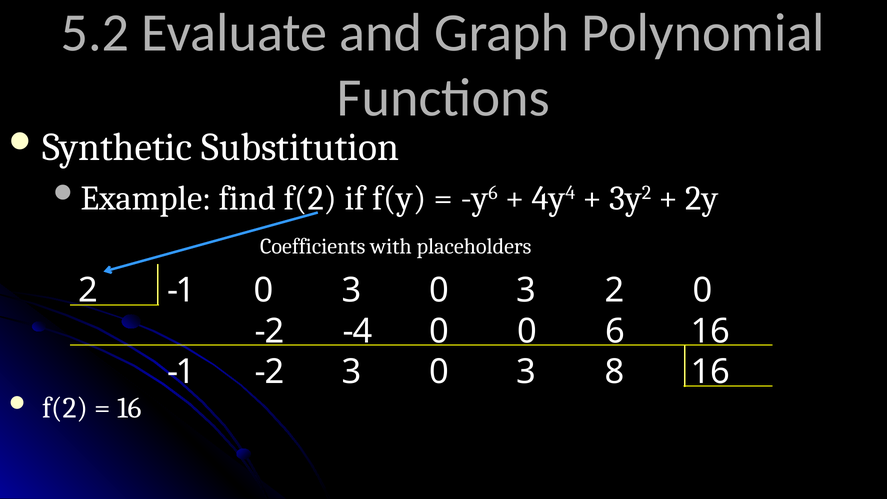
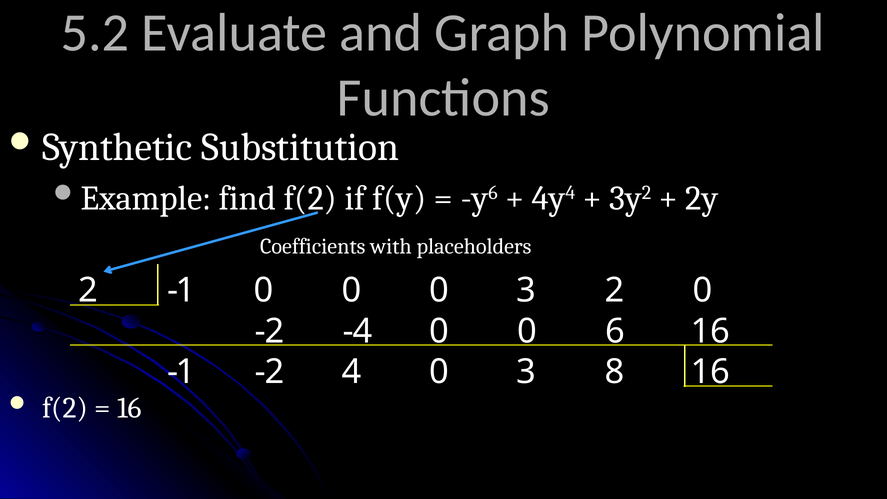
3 at (352, 290): 3 -> 0
3 at (351, 372): 3 -> 4
